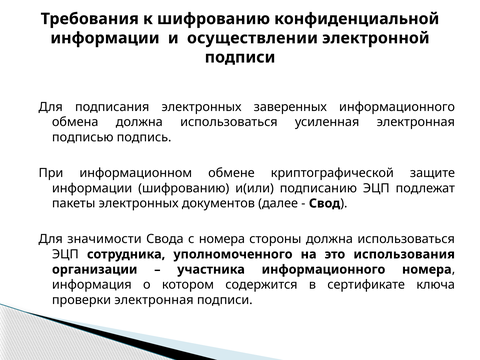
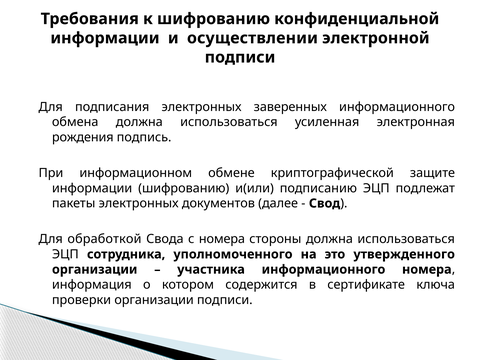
подписью: подписью -> рождения
значимости: значимости -> обработкой
использования: использования -> утвержденного
проверки электронная: электронная -> организации
